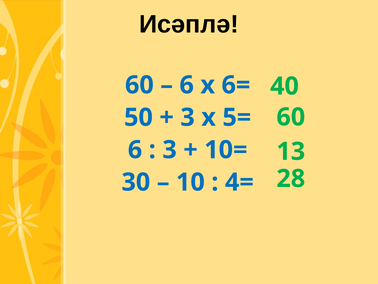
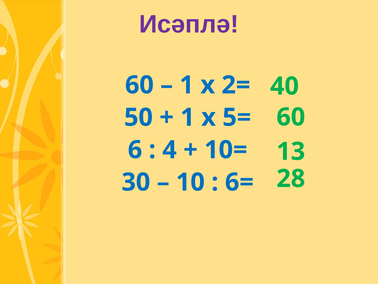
Исәплә colour: black -> purple
6 at (187, 85): 6 -> 1
6=: 6= -> 2=
3 at (188, 117): 3 -> 1
3 at (170, 150): 3 -> 4
4=: 4= -> 6=
